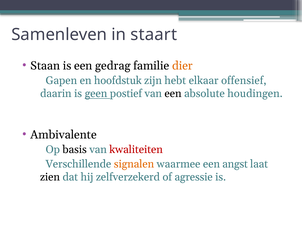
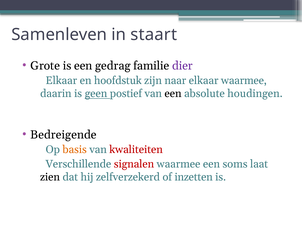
Staan: Staan -> Grote
dier colour: orange -> purple
Gapen at (61, 80): Gapen -> Elkaar
hebt: hebt -> naar
elkaar offensief: offensief -> waarmee
Ambivalente: Ambivalente -> Bedreigende
basis colour: black -> orange
signalen colour: orange -> red
angst: angst -> soms
agressie: agressie -> inzetten
